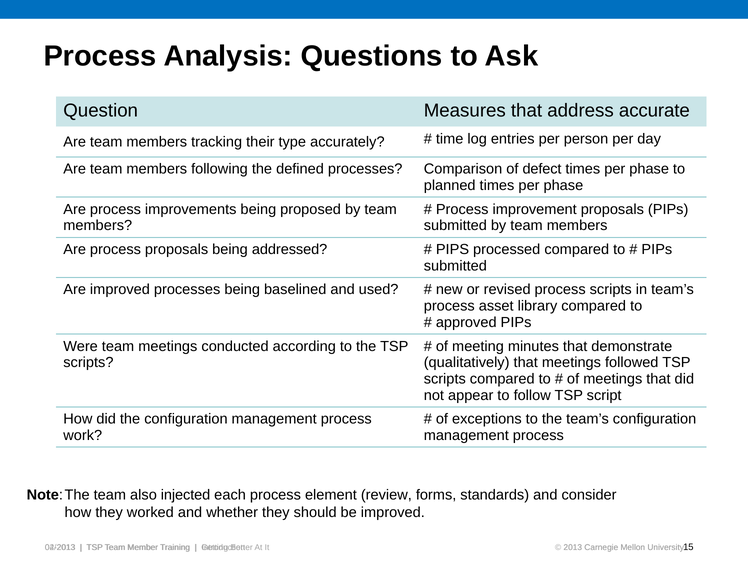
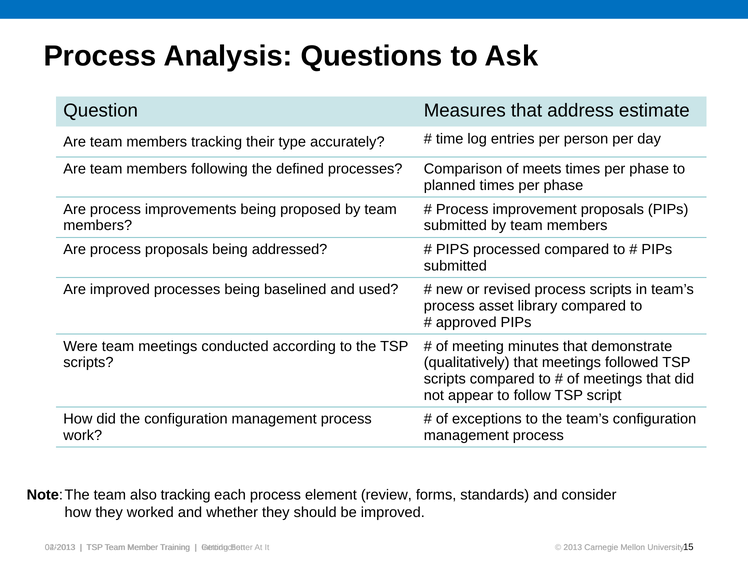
accurate: accurate -> estimate
defect: defect -> meets
also injected: injected -> tracking
